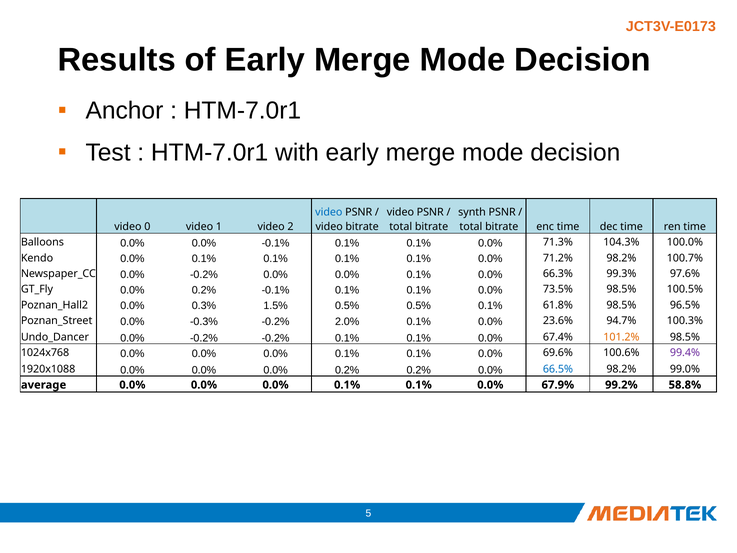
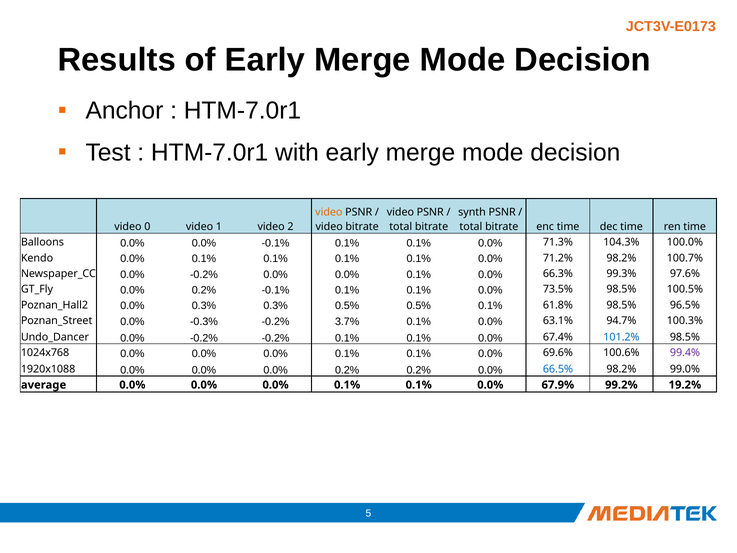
video at (329, 212) colour: blue -> orange
0.3% 1.5%: 1.5% -> 0.3%
2.0%: 2.0% -> 3.7%
23.6%: 23.6% -> 63.1%
101.2% colour: orange -> blue
58.8%: 58.8% -> 19.2%
